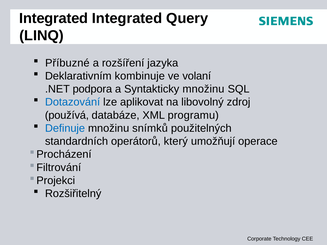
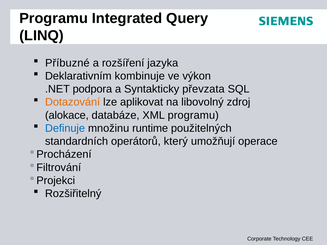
Integrated at (54, 18): Integrated -> Programu
volaní: volaní -> výkon
Syntakticky množinu: množinu -> převzata
Dotazování colour: blue -> orange
používá: používá -> alokace
snímků: snímků -> runtime
